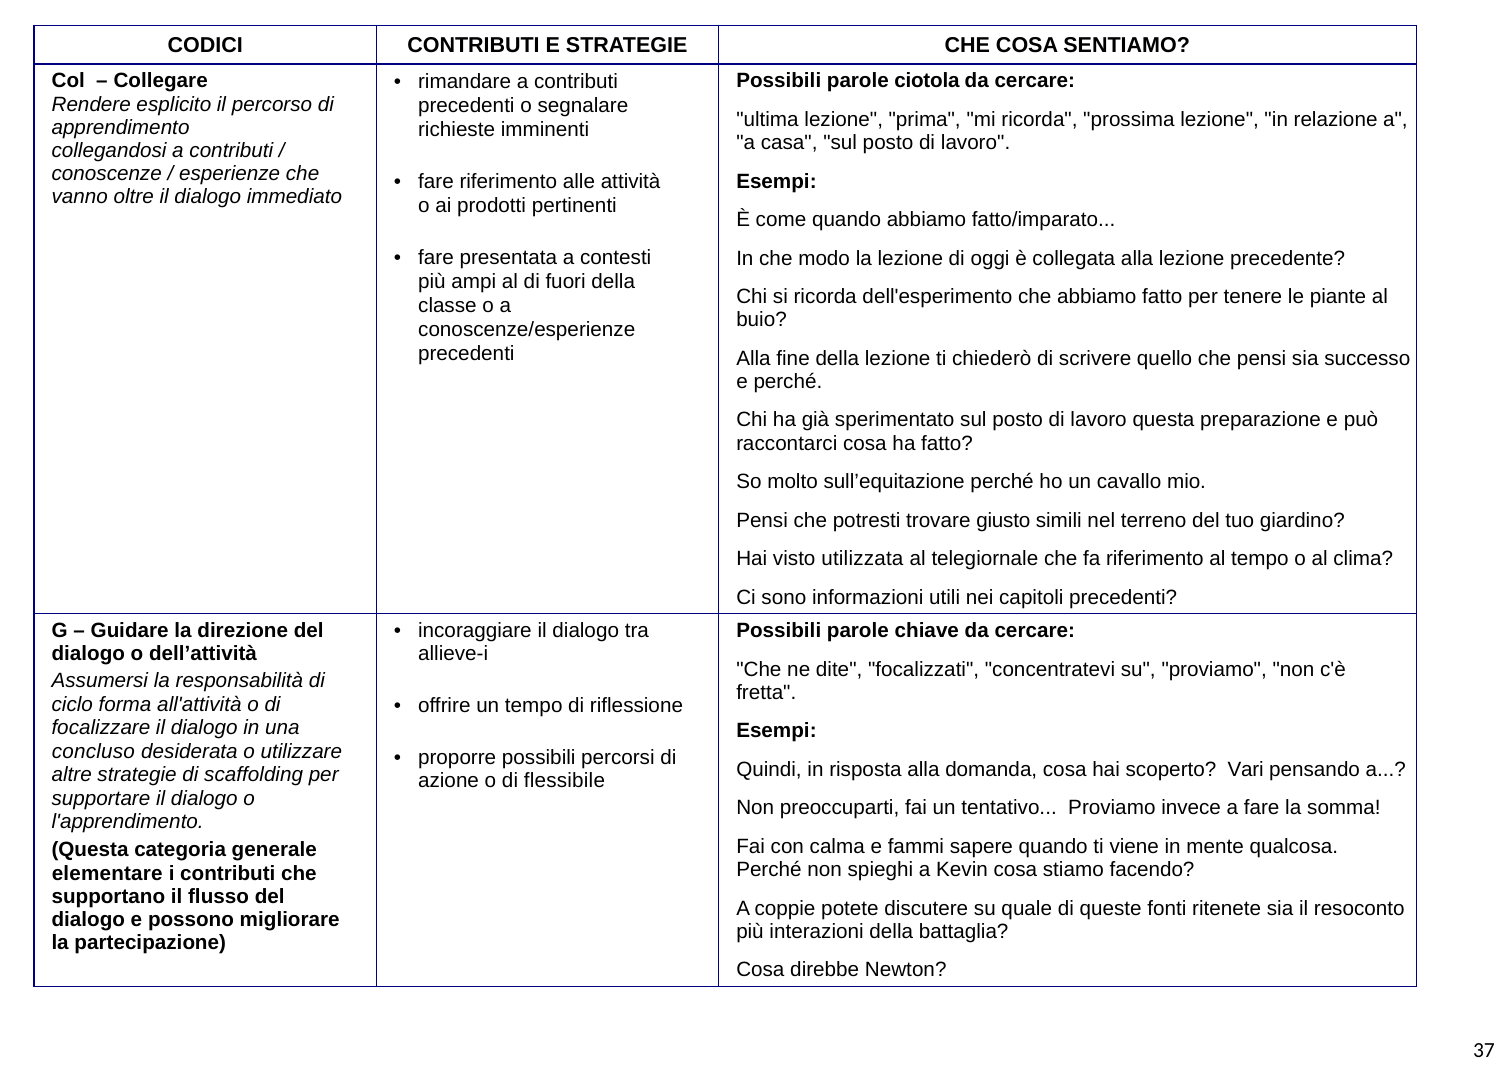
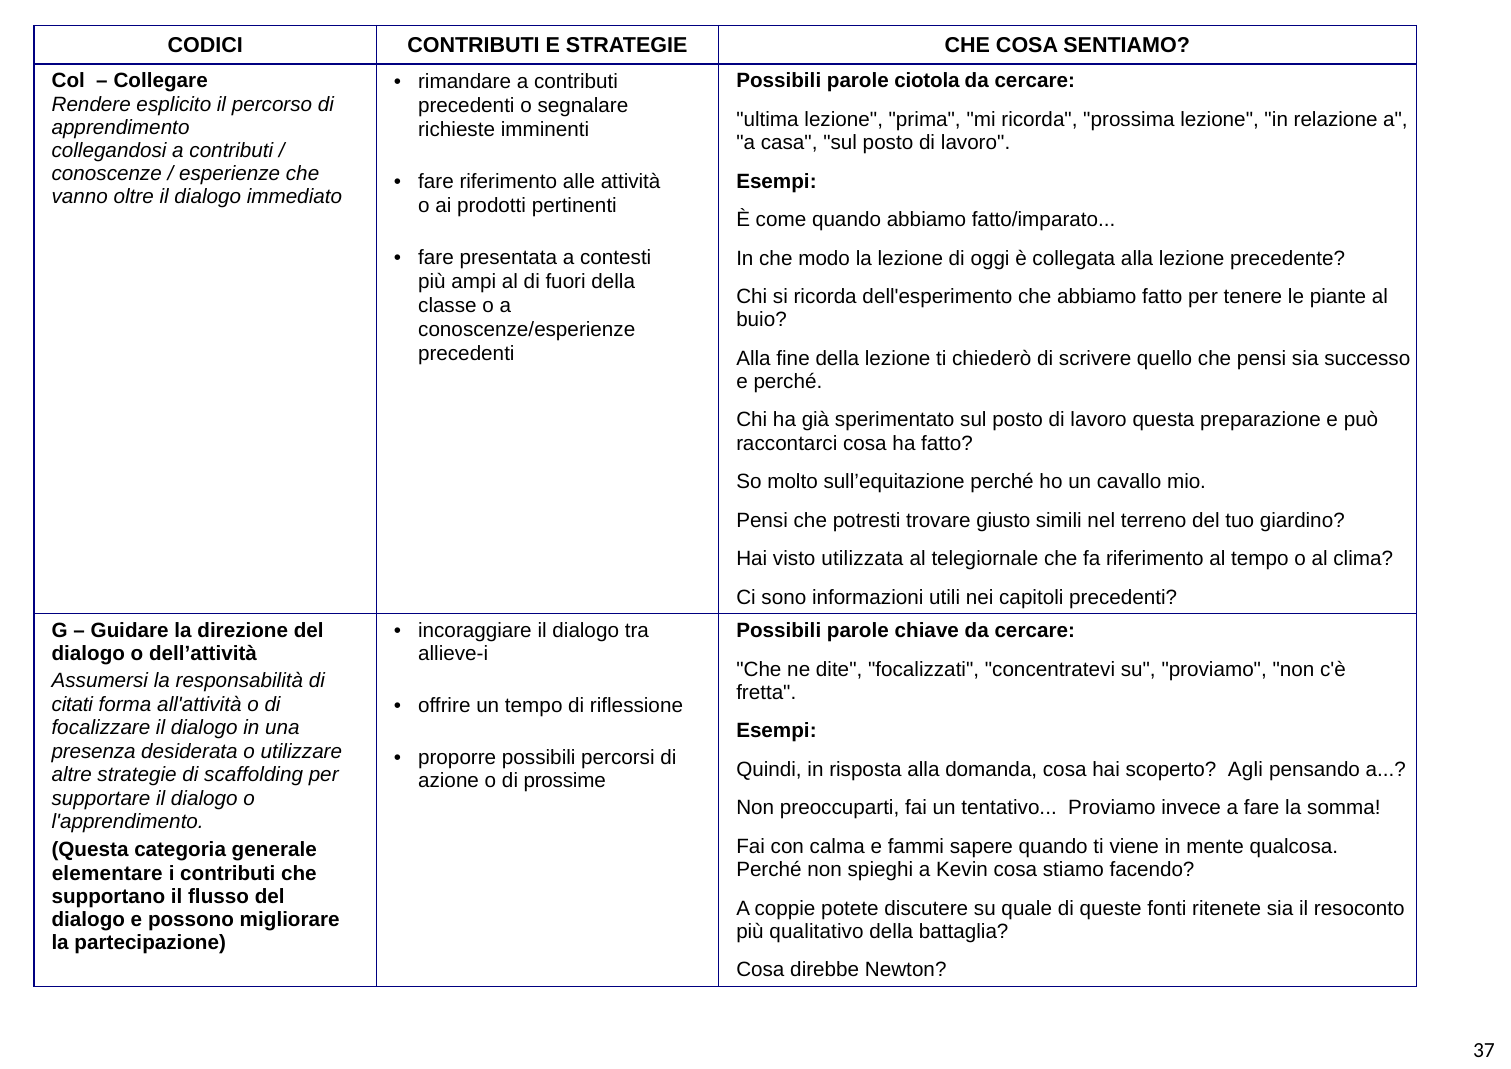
ciclo: ciclo -> citati
concluso: concluso -> presenza
Vari: Vari -> Agli
flessibile: flessibile -> prossime
interazioni: interazioni -> qualitativo
